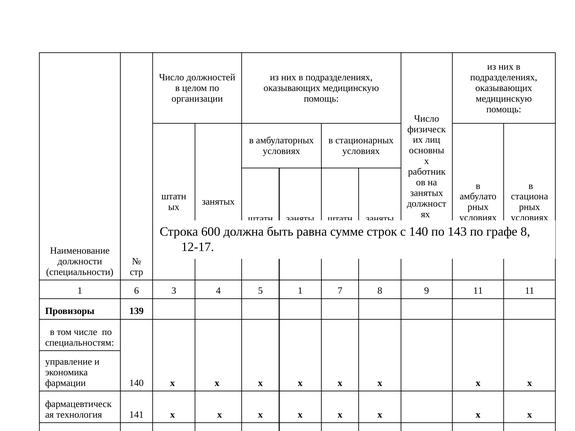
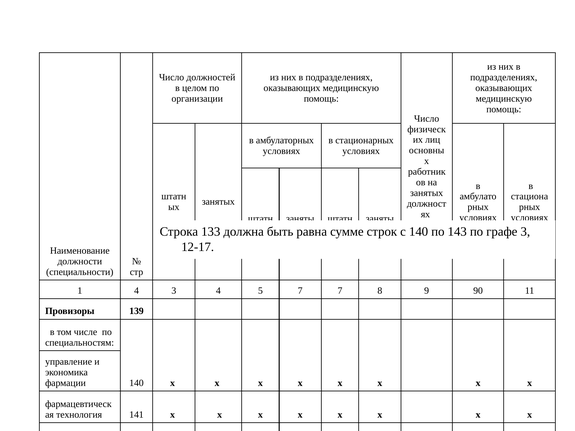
600: 600 -> 133
графе 8: 8 -> 3
1 6: 6 -> 4
5 1: 1 -> 7
9 11: 11 -> 90
